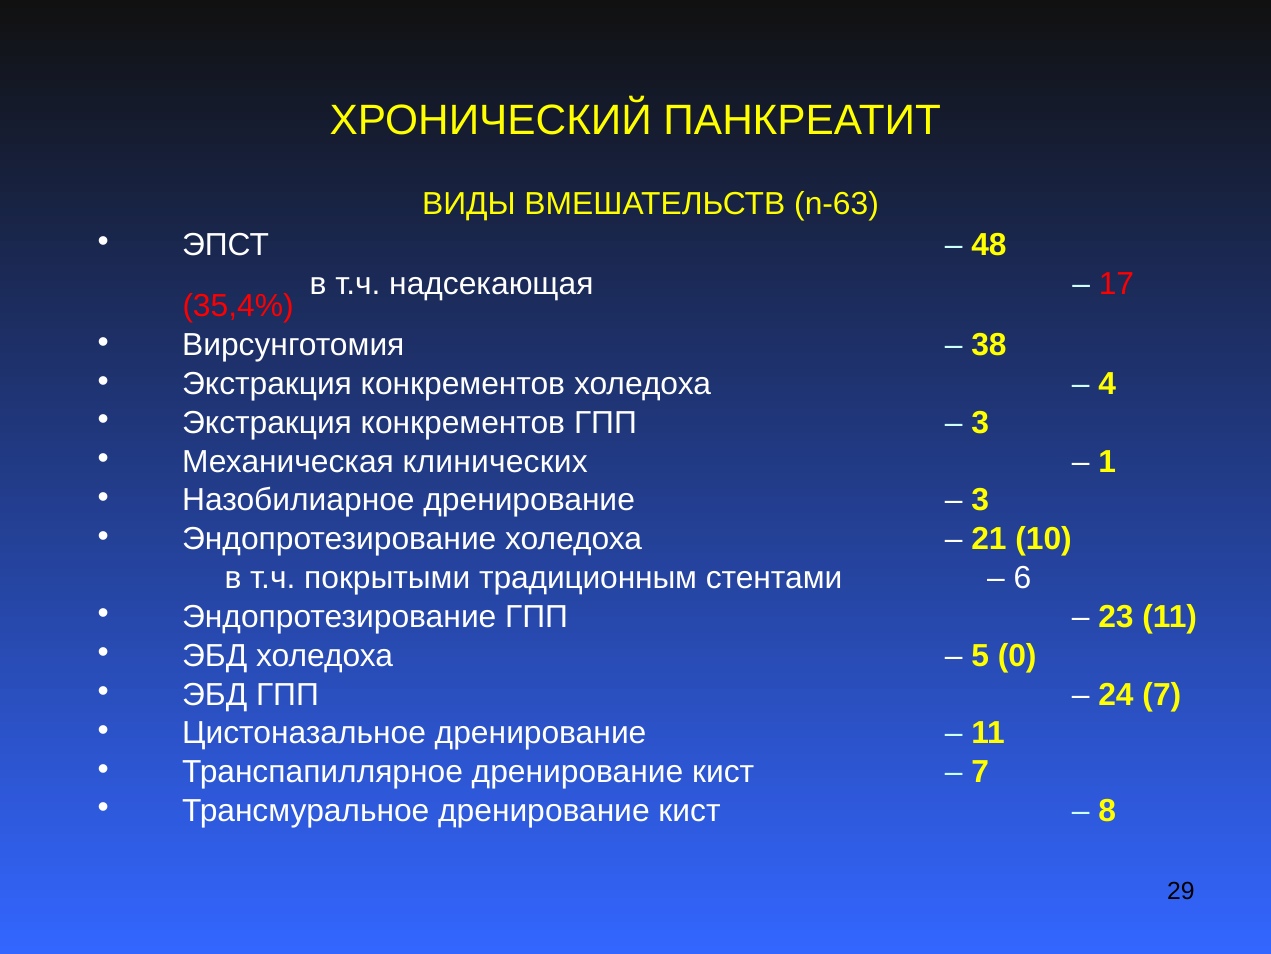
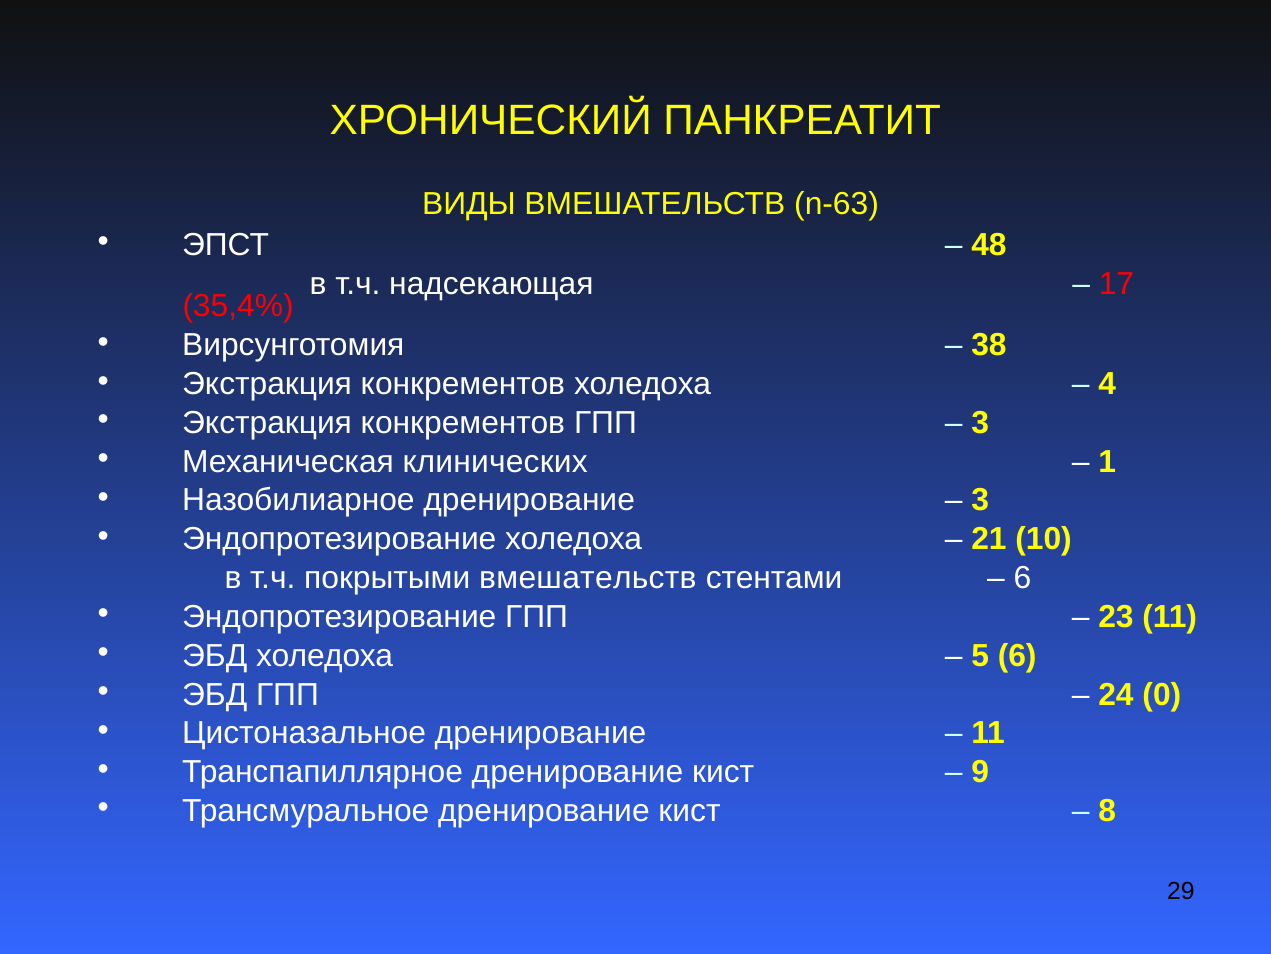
покрытыми традиционным: традиционным -> вмешательств
5 0: 0 -> 6
24 7: 7 -> 0
7 at (980, 772): 7 -> 9
